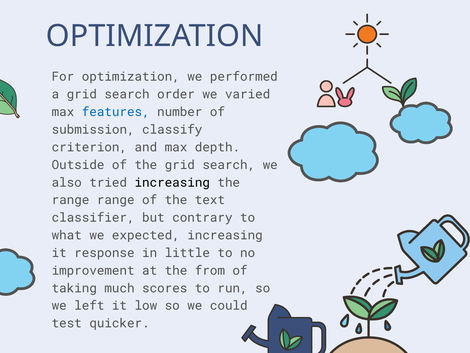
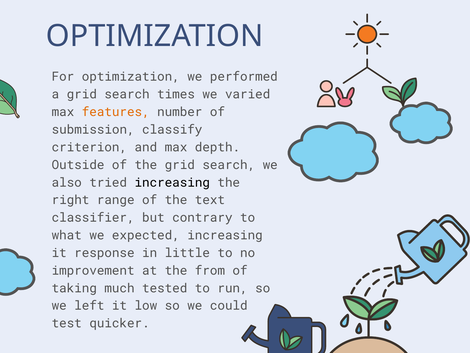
order: order -> times
features colour: blue -> orange
range at (71, 200): range -> right
scores: scores -> tested
